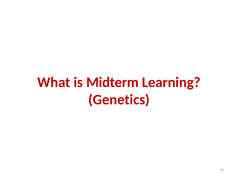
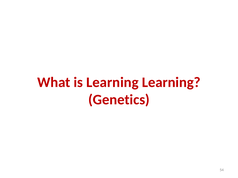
is Midterm: Midterm -> Learning
